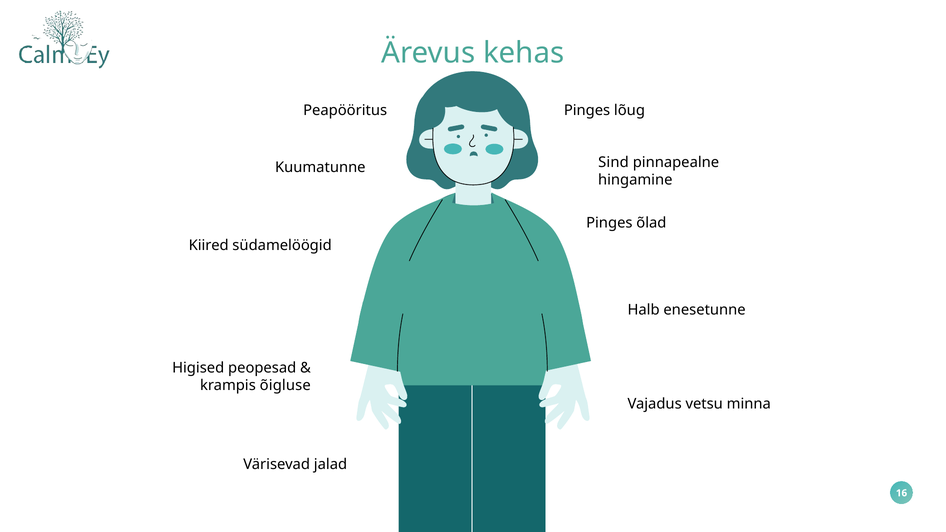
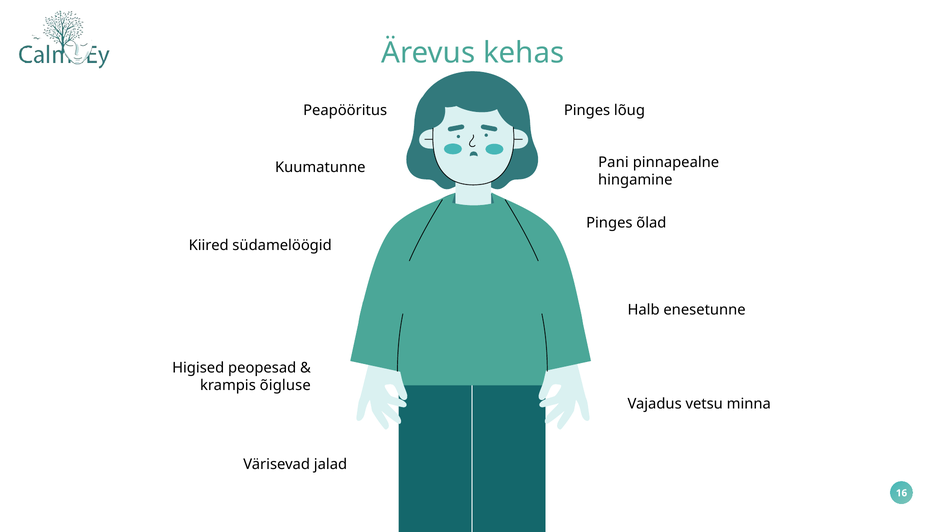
Sind: Sind -> Pani
